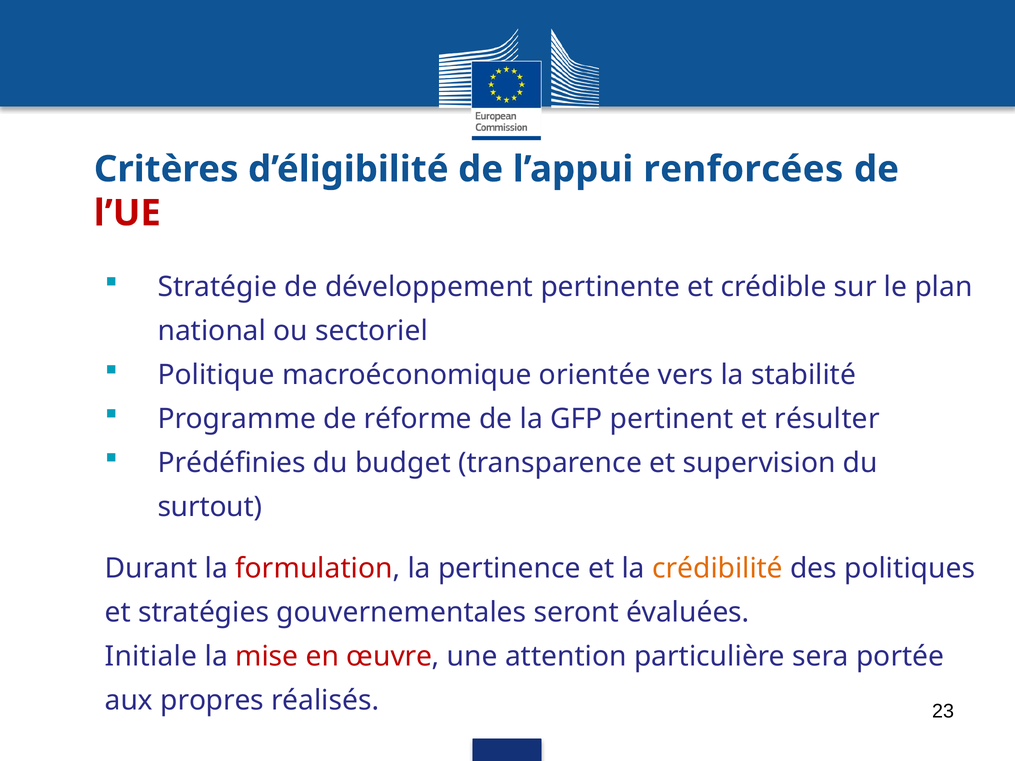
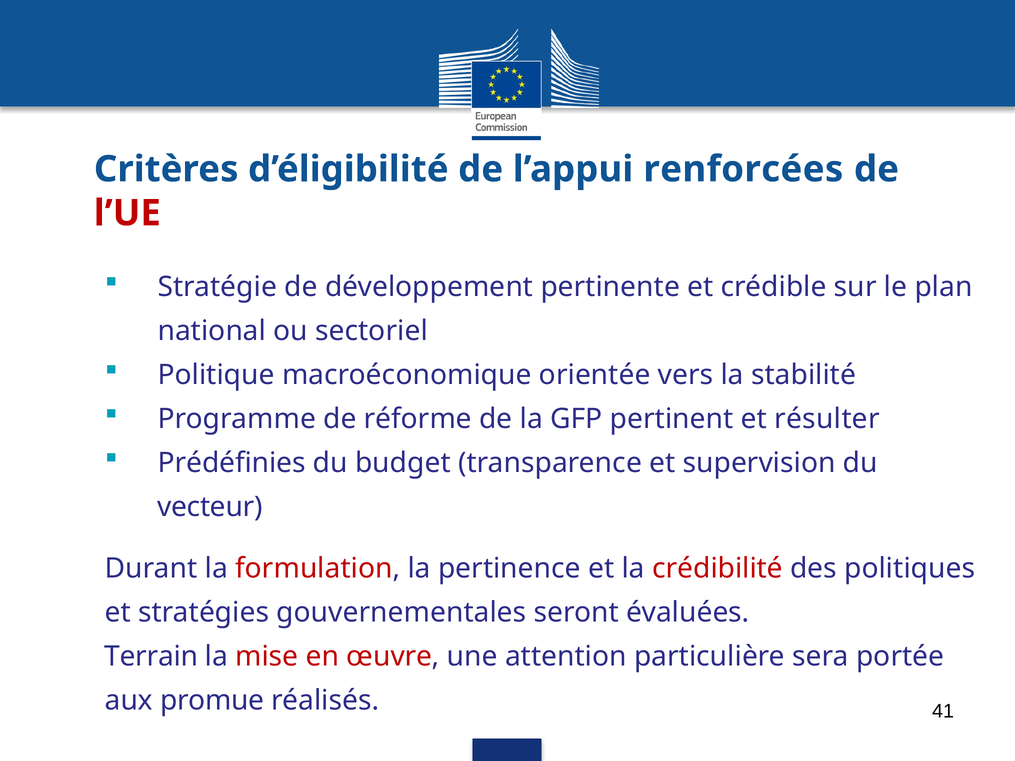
surtout: surtout -> vecteur
crédibilité colour: orange -> red
Initiale: Initiale -> Terrain
propres: propres -> promue
23: 23 -> 41
